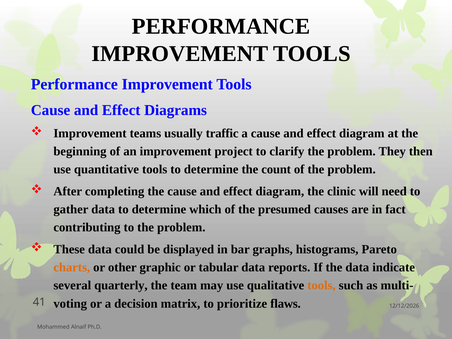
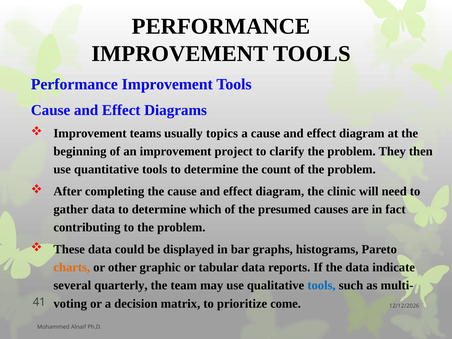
traffic: traffic -> topics
tools at (321, 285) colour: orange -> blue
flaws: flaws -> come
